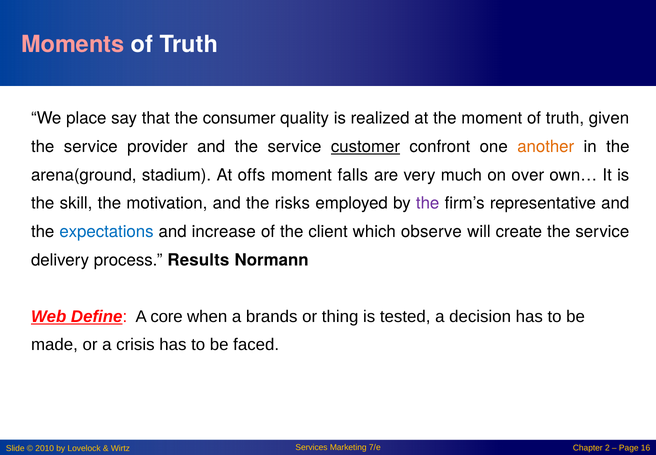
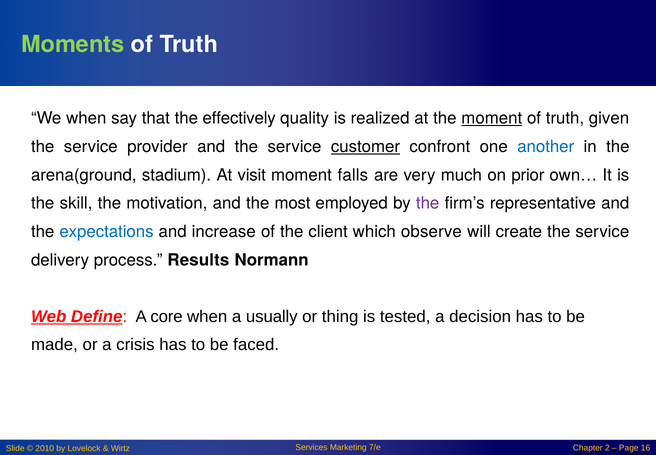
Moments colour: pink -> light green
We place: place -> when
consumer: consumer -> effectively
moment at (492, 118) underline: none -> present
another colour: orange -> blue
offs: offs -> visit
over: over -> prior
risks: risks -> most
brands: brands -> usually
